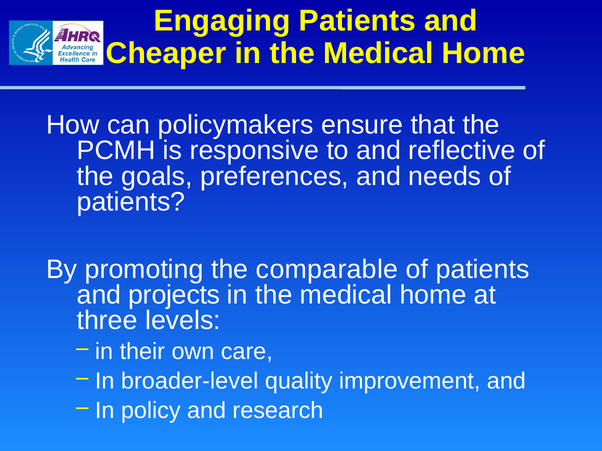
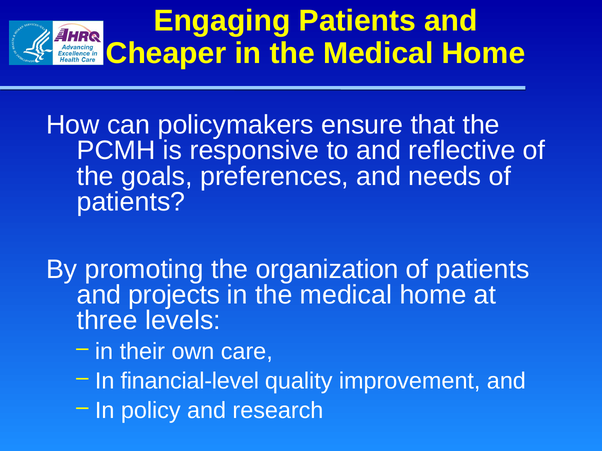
comparable: comparable -> organization
broader-level: broader-level -> financial-level
